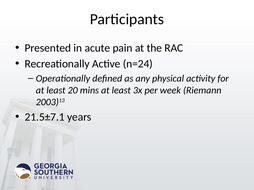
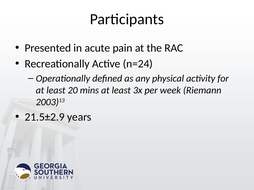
21.5±7.1: 21.5±7.1 -> 21.5±2.9
